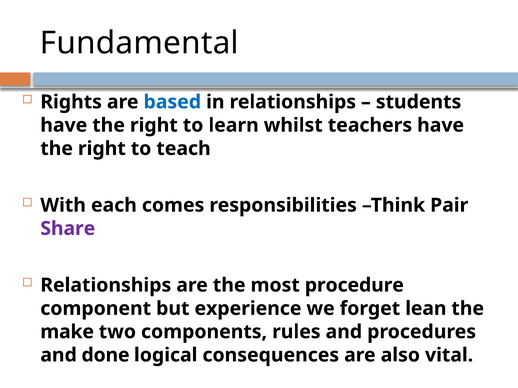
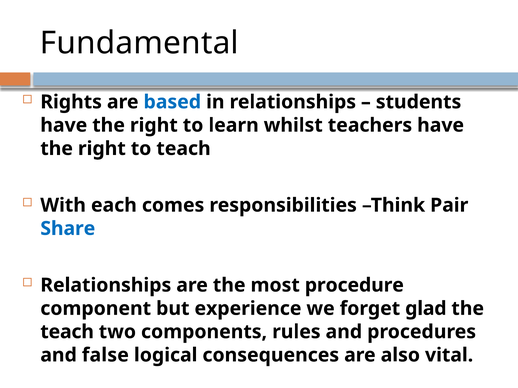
Share colour: purple -> blue
lean: lean -> glad
make at (67, 332): make -> teach
done: done -> false
